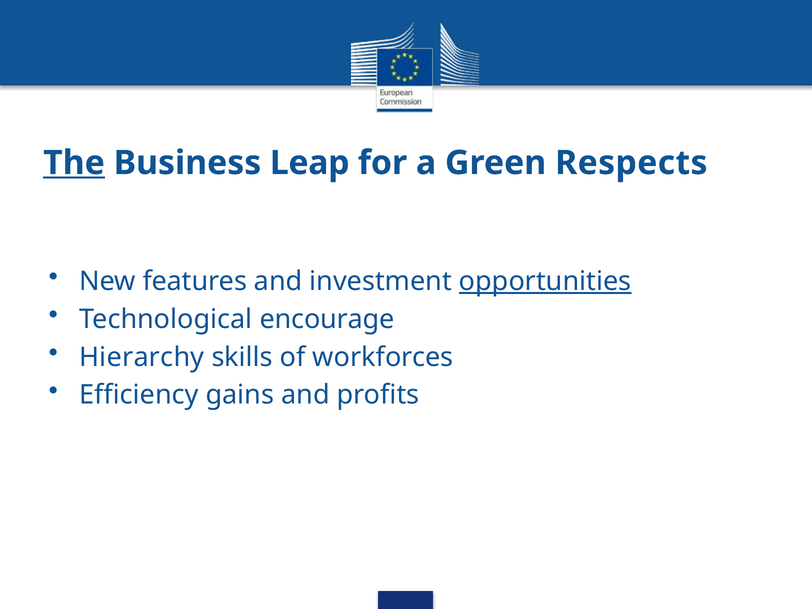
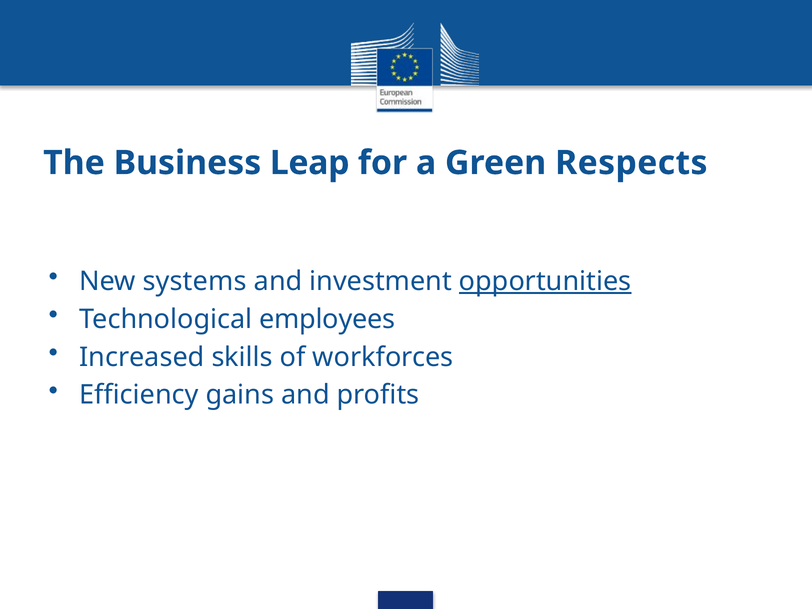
The underline: present -> none
features: features -> systems
encourage: encourage -> employees
Hierarchy: Hierarchy -> Increased
